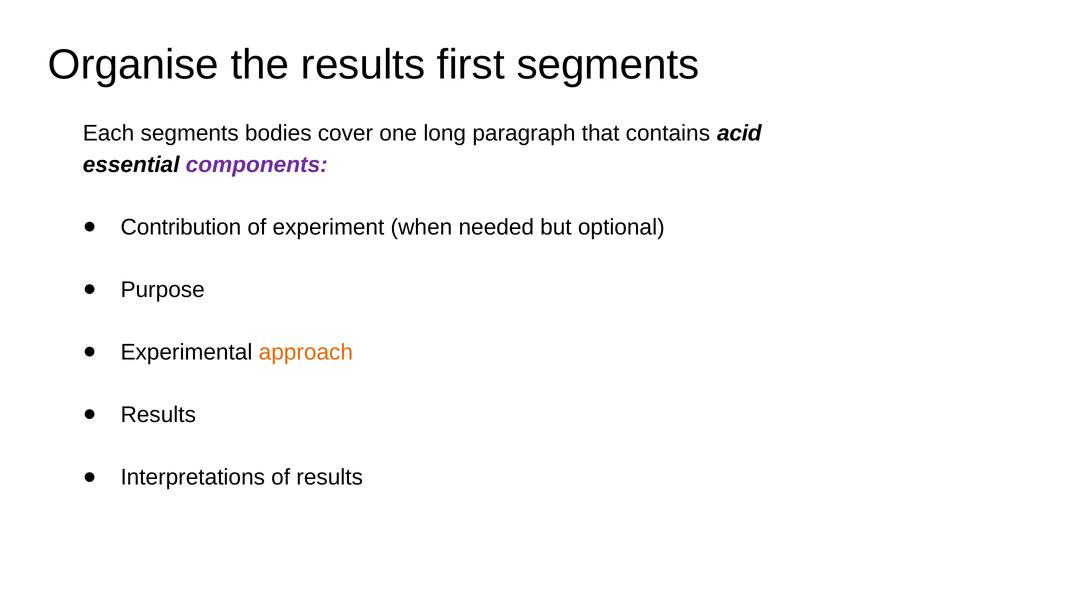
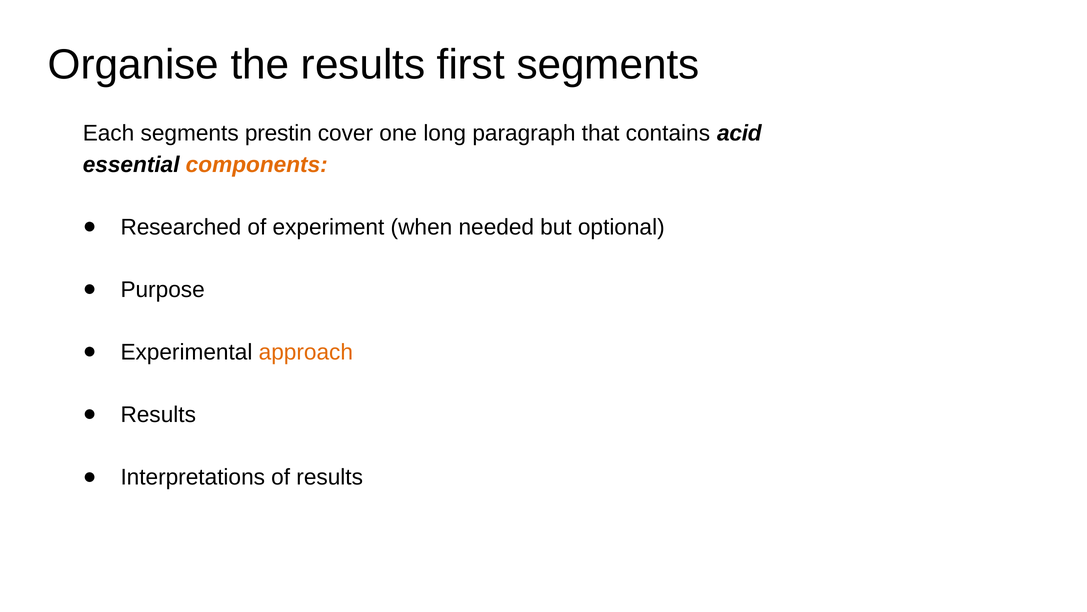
bodies: bodies -> prestin
components colour: purple -> orange
Contribution: Contribution -> Researched
